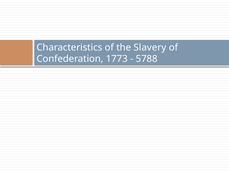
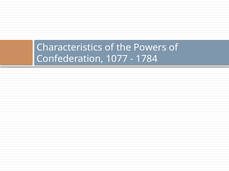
Slavery: Slavery -> Powers
1773: 1773 -> 1077
5788: 5788 -> 1784
